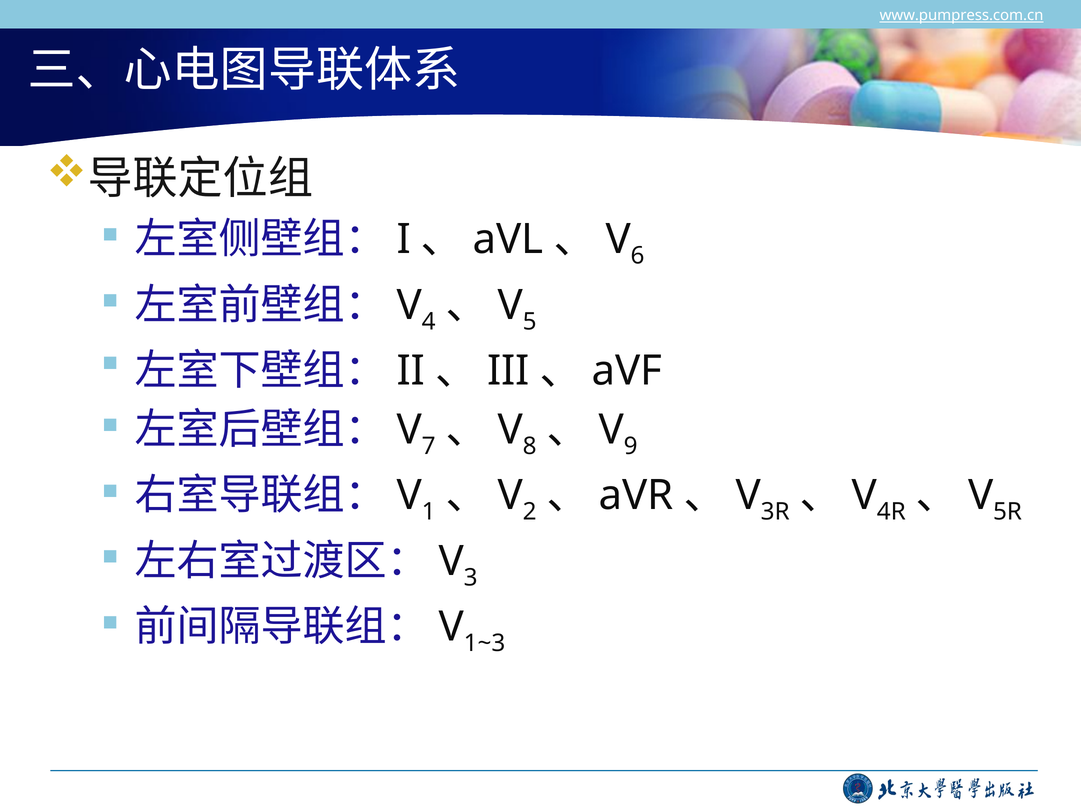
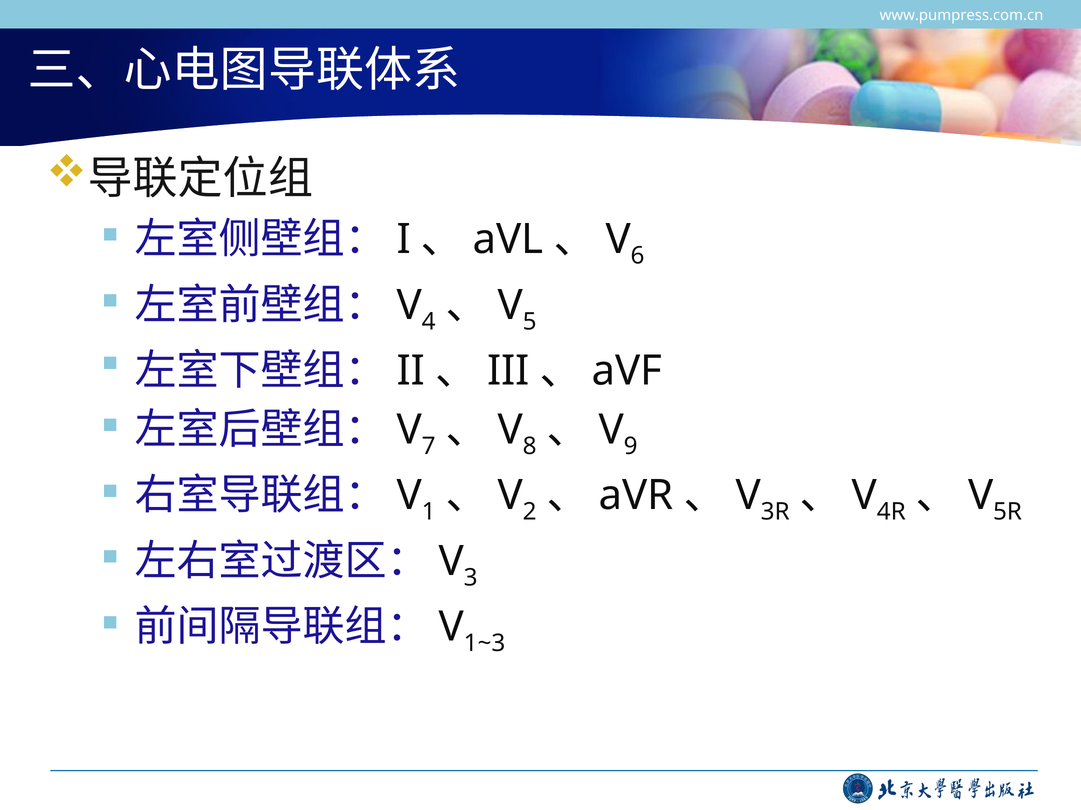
www.pumpress.com.cn underline: present -> none
